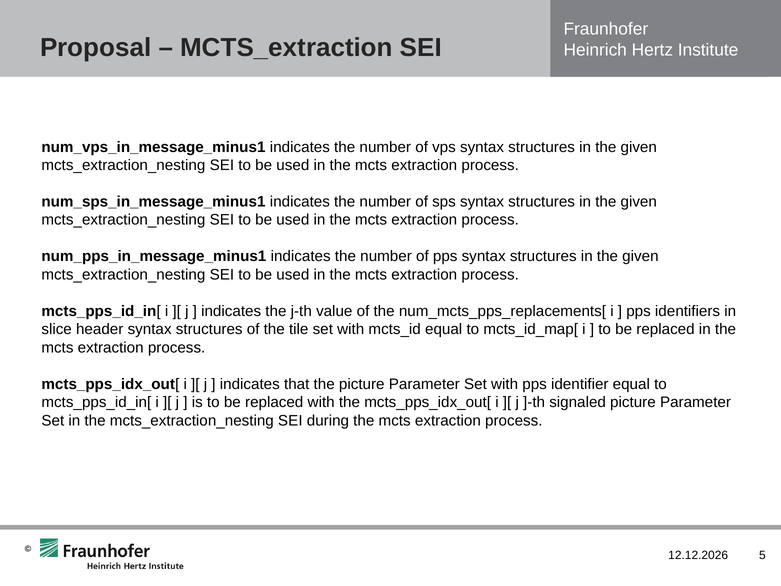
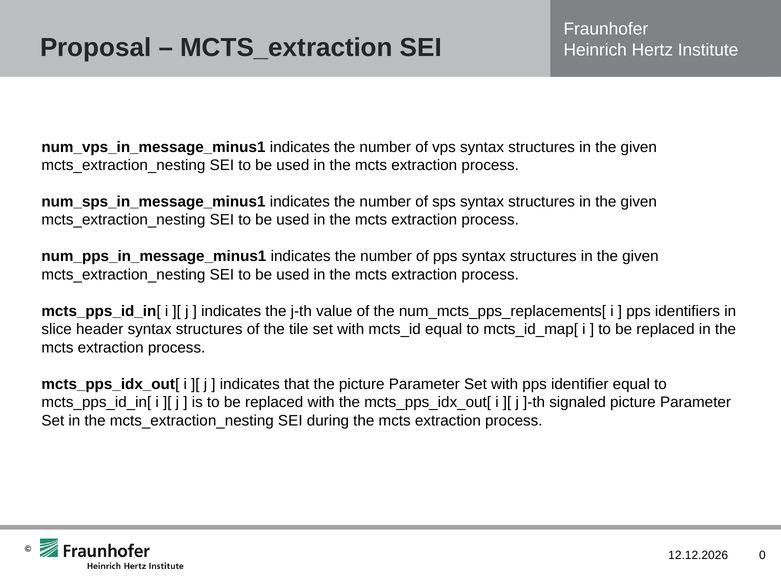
5: 5 -> 0
